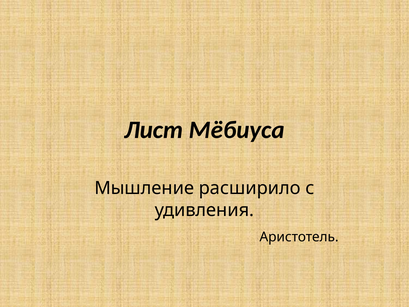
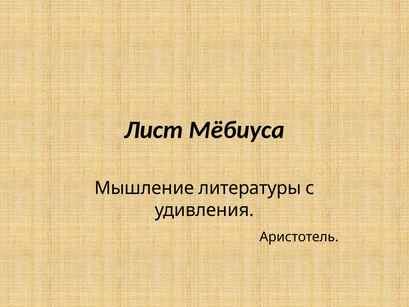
расширило: расширило -> литературы
